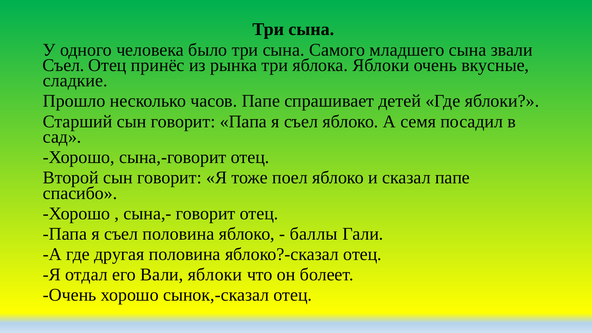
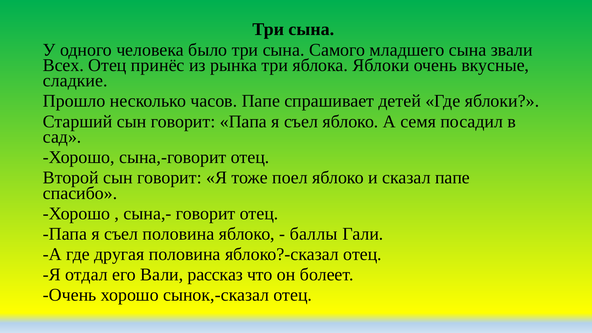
Съел at (63, 65): Съел -> Всех
Вали яблоки: яблоки -> рассказ
